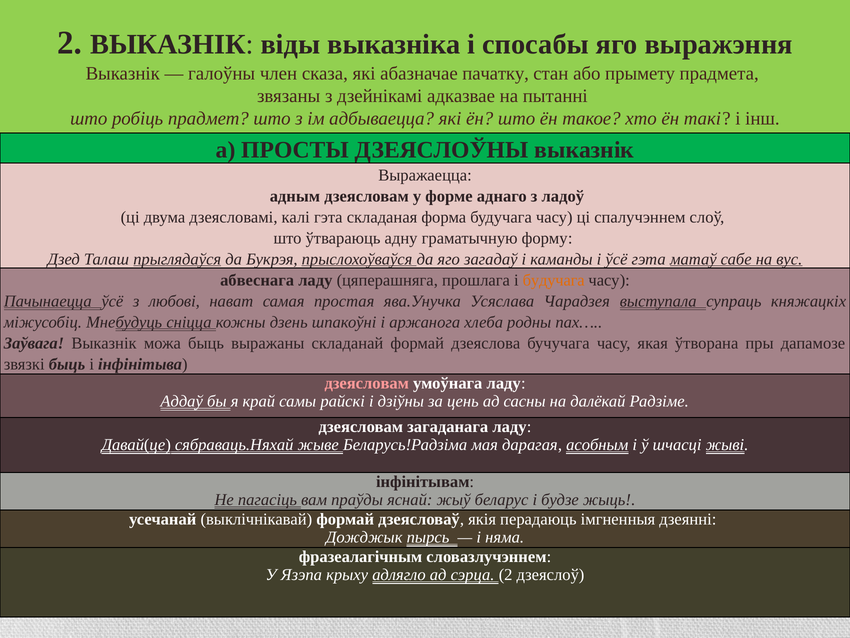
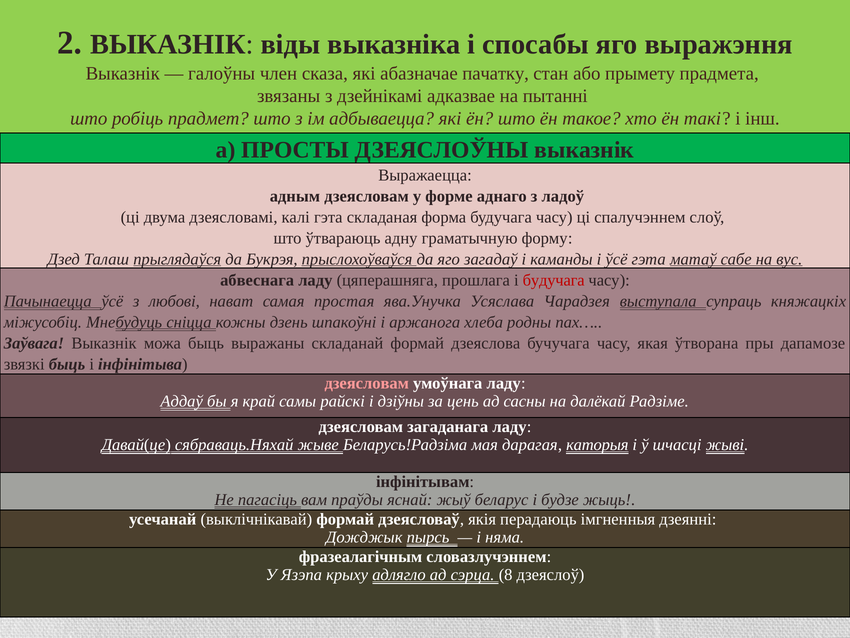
будучага at (554, 280) colour: orange -> red
асобным: асобным -> каторыя
сэрца 2: 2 -> 8
